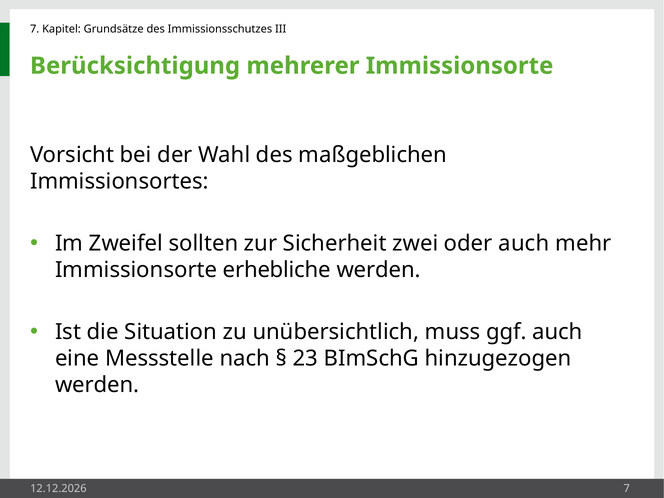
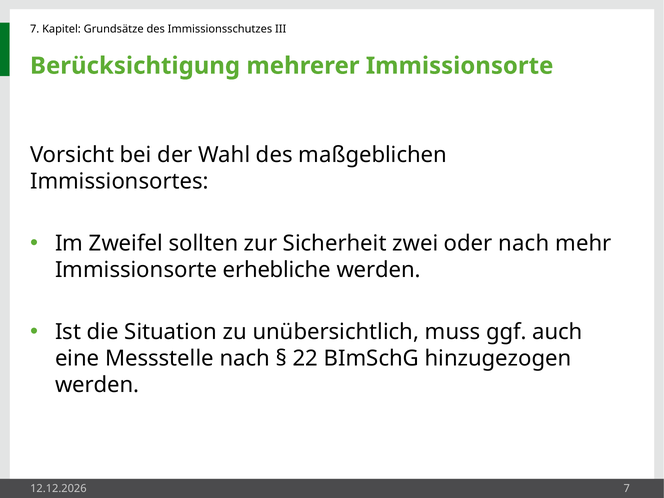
oder auch: auch -> nach
23: 23 -> 22
